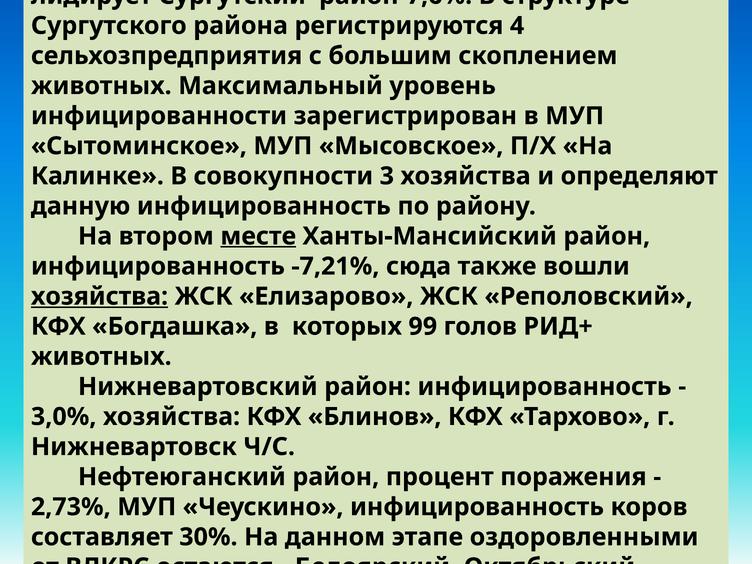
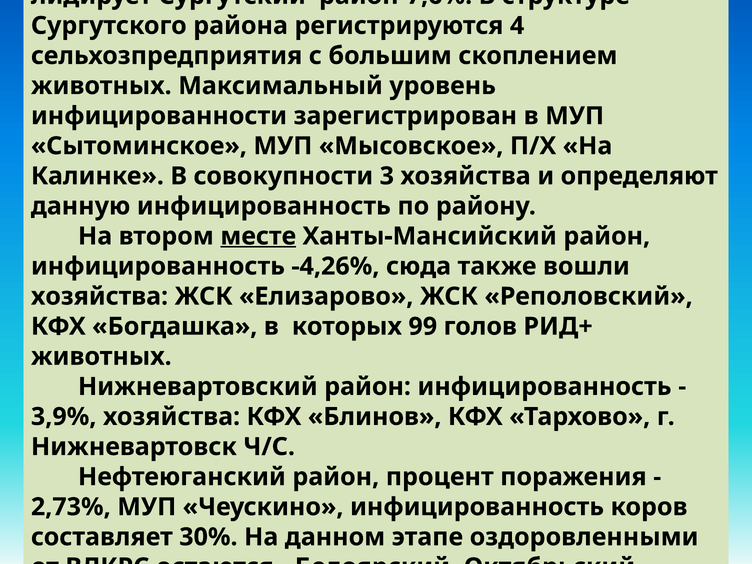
-7,21%: -7,21% -> -4,26%
хозяйства at (99, 296) underline: present -> none
3,0%: 3,0% -> 3,9%
